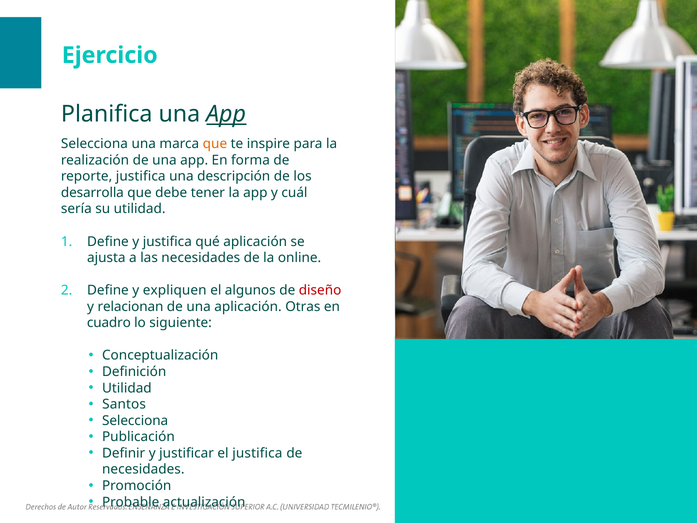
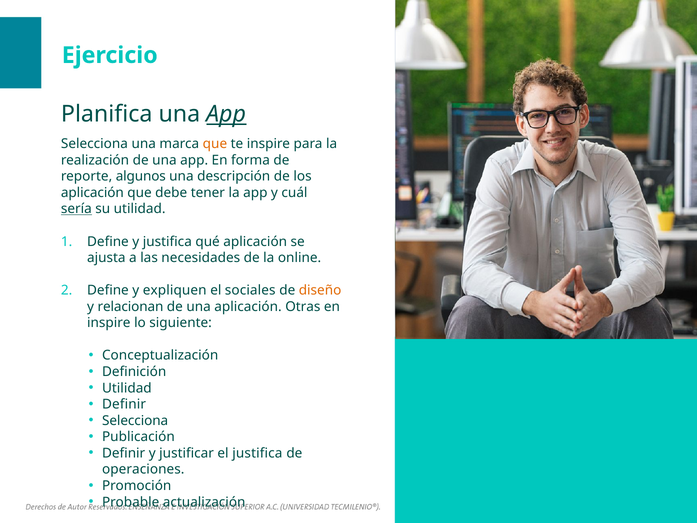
reporte justifica: justifica -> algunos
desarrolla at (92, 193): desarrolla -> aplicación
sería underline: none -> present
algunos: algunos -> sociales
diseño colour: red -> orange
cuadro at (109, 323): cuadro -> inspire
Santos at (124, 404): Santos -> Definir
necesidades at (143, 469): necesidades -> operaciones
